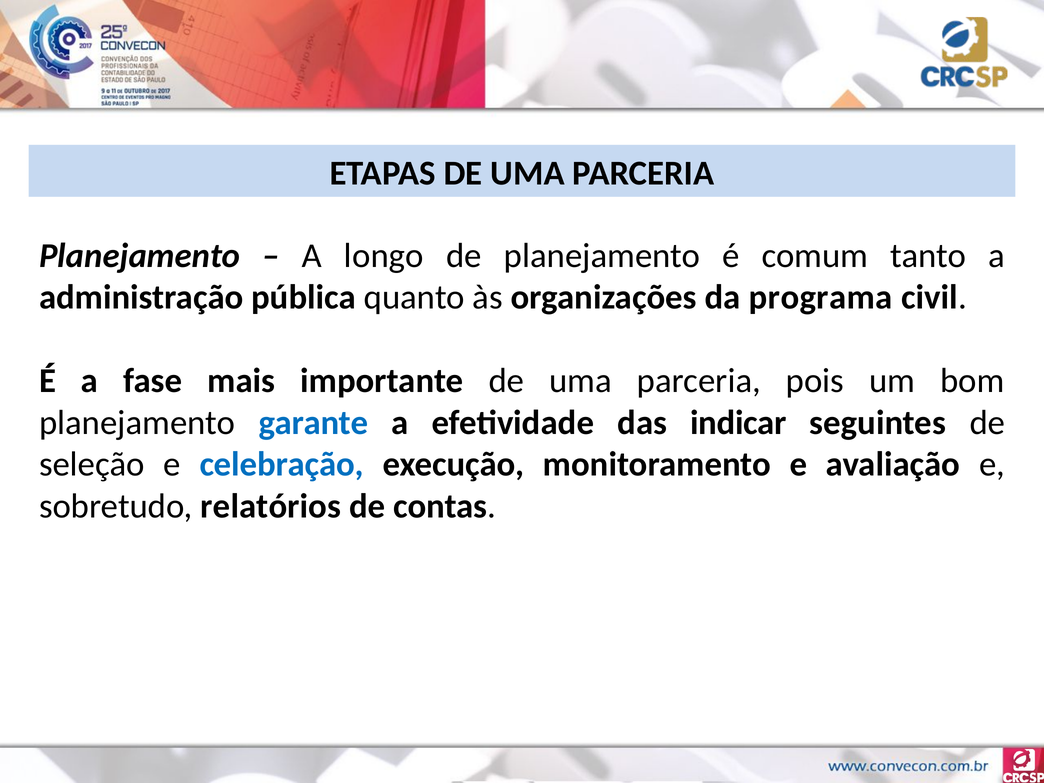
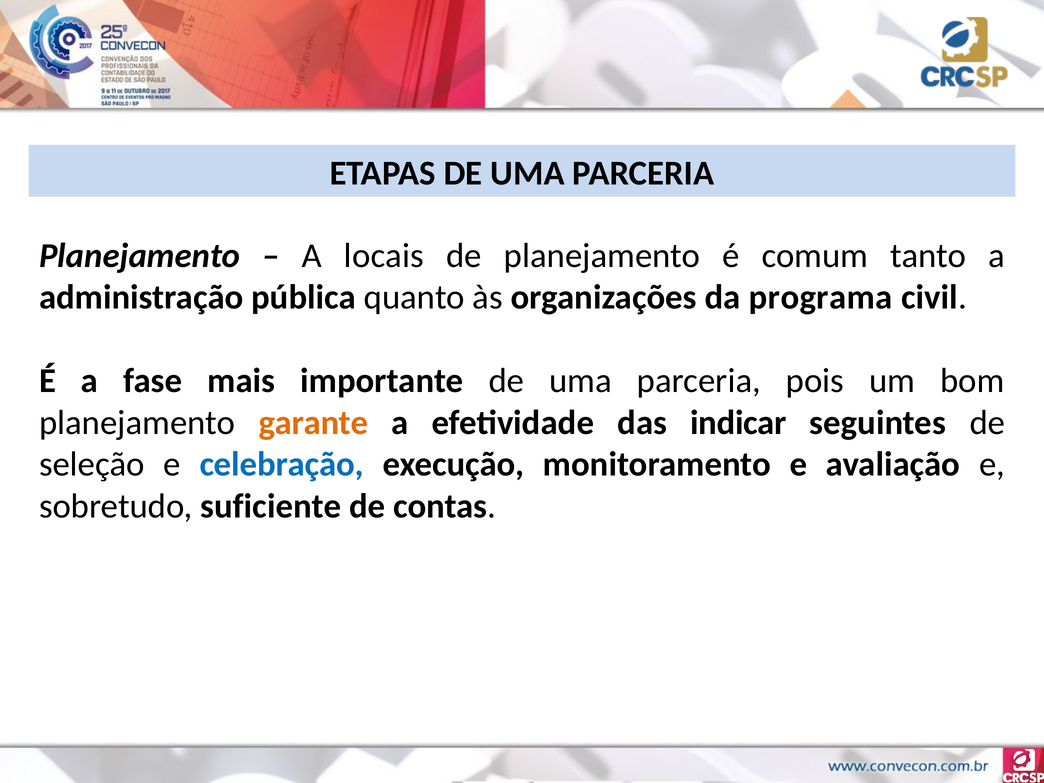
longo: longo -> locais
garante colour: blue -> orange
relatórios: relatórios -> suficiente
